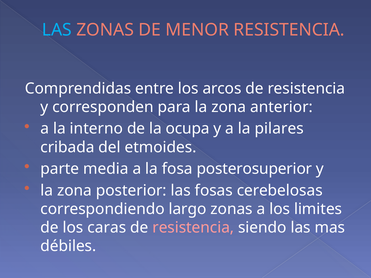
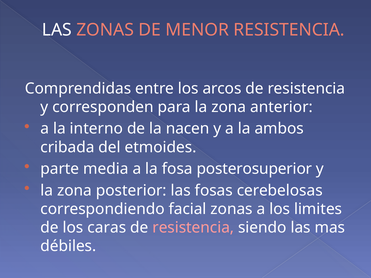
LAS at (57, 30) colour: light blue -> white
ocupa: ocupa -> nacen
pilares: pilares -> ambos
largo: largo -> facial
